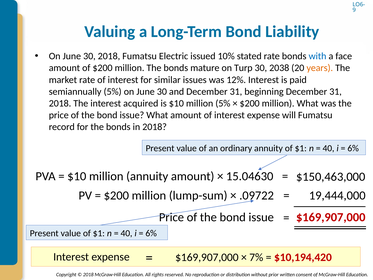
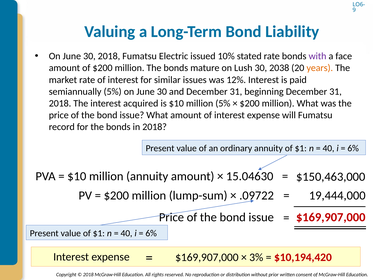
with colour: blue -> purple
Turp: Turp -> Lush
7%: 7% -> 3%
